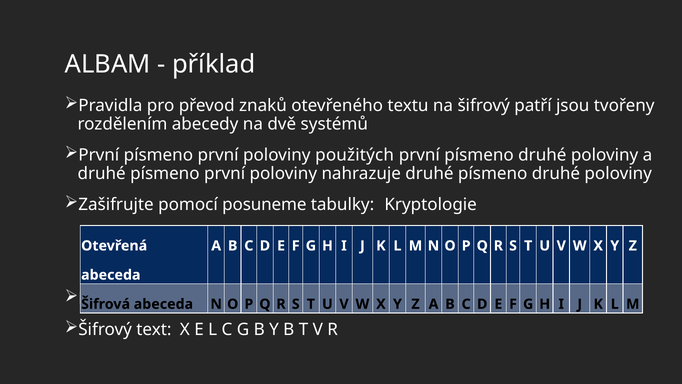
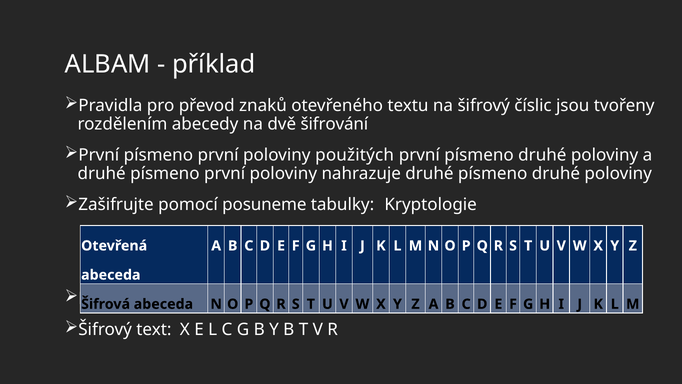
patří: patří -> číslic
systémů: systémů -> šifrování
